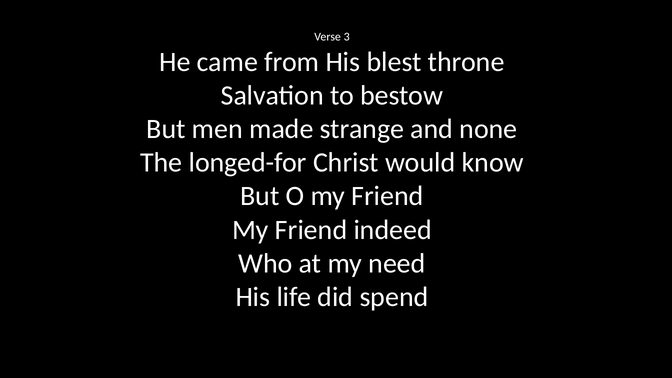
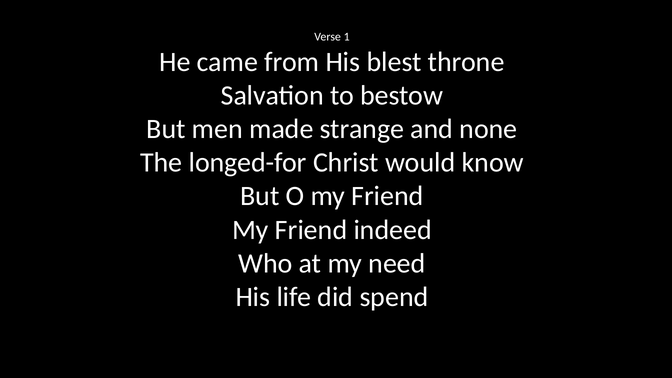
3: 3 -> 1
